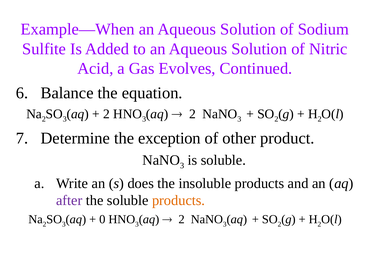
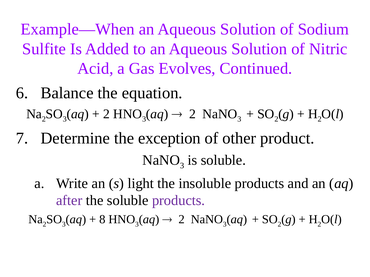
does: does -> light
products at (179, 201) colour: orange -> purple
0: 0 -> 8
